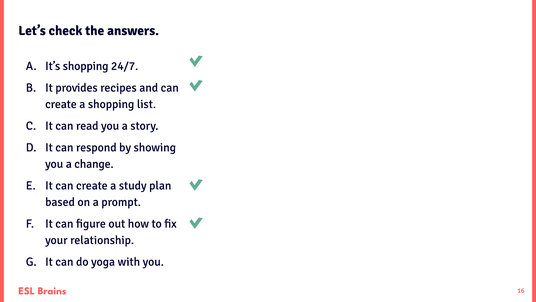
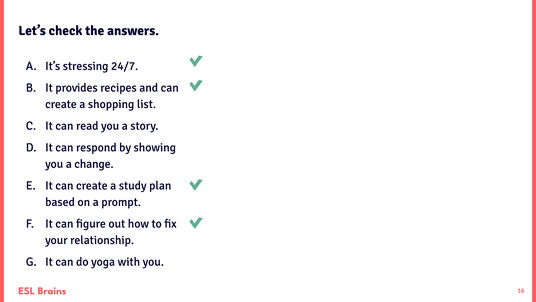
It’s shopping: shopping -> stressing
